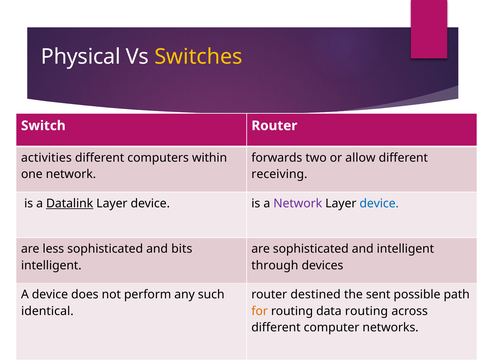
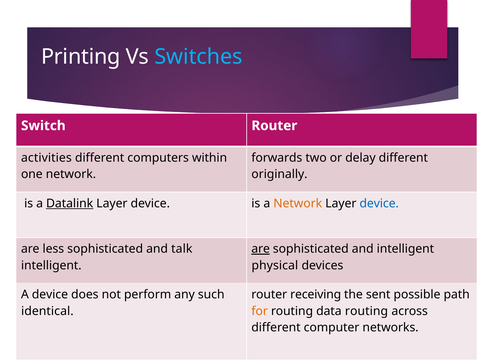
Physical: Physical -> Printing
Switches colour: yellow -> light blue
allow: allow -> delay
receiving: receiving -> originally
Network at (298, 203) colour: purple -> orange
bits: bits -> talk
are at (261, 249) underline: none -> present
through: through -> physical
destined: destined -> receiving
